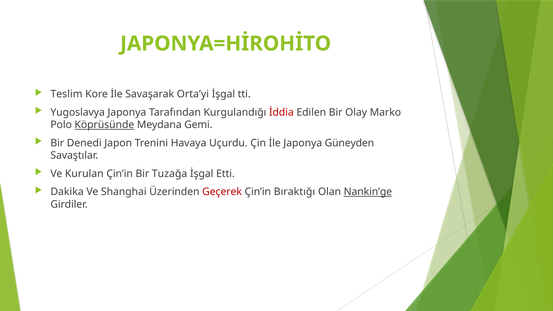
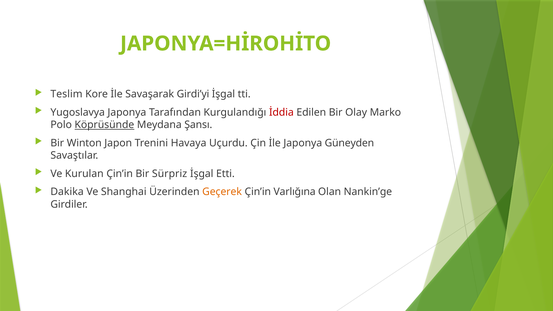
Orta’yi: Orta’yi -> Girdi’yi
Gemi: Gemi -> Şansı
Denedi: Denedi -> Winton
Tuzağa: Tuzağa -> Sürpriz
Geçerek colour: red -> orange
Bıraktığı: Bıraktığı -> Varlığına
Nankin’ge underline: present -> none
